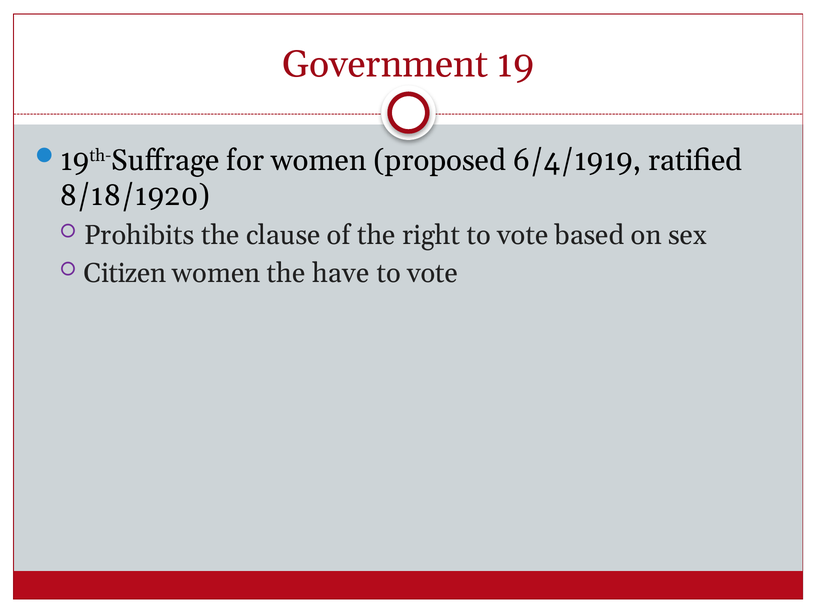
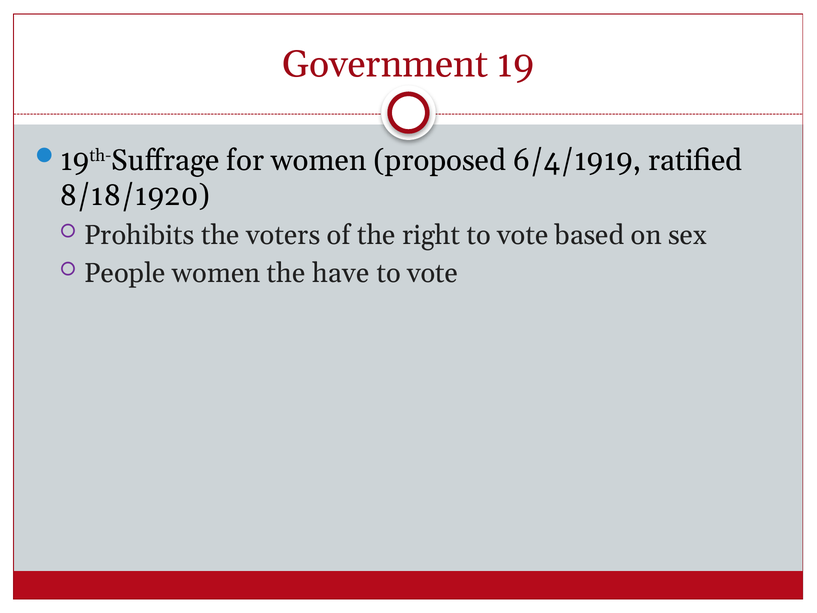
clause: clause -> voters
Citizen: Citizen -> People
